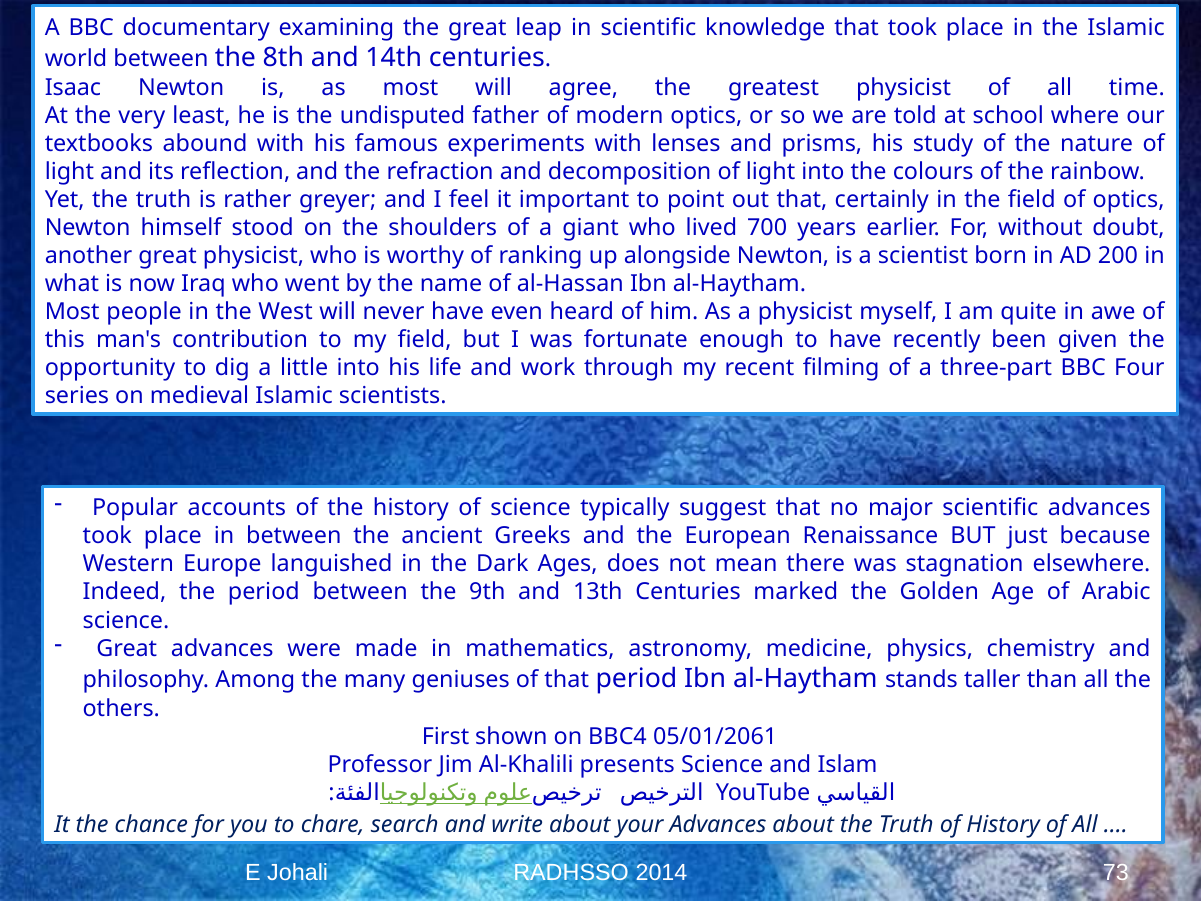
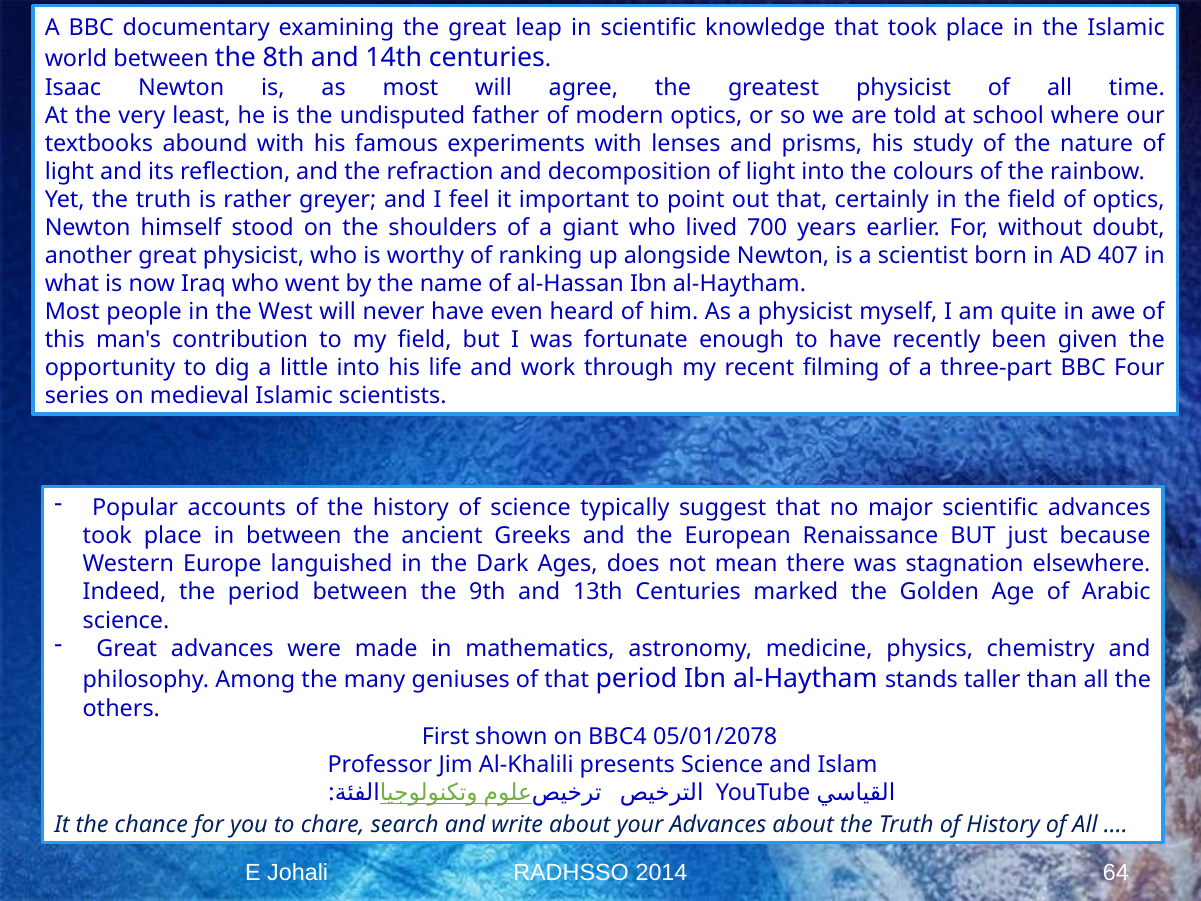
200: 200 -> 407
05/01/2061: 05/01/2061 -> 05/01/2078
73: 73 -> 64
